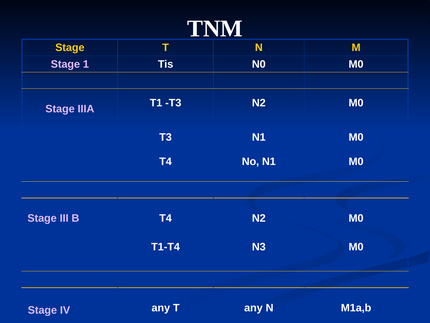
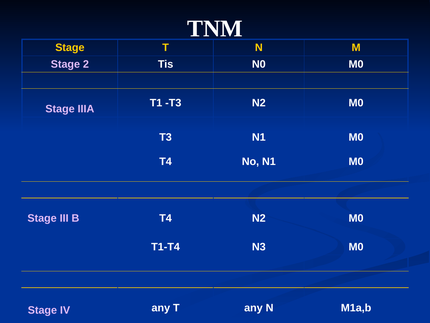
1: 1 -> 2
